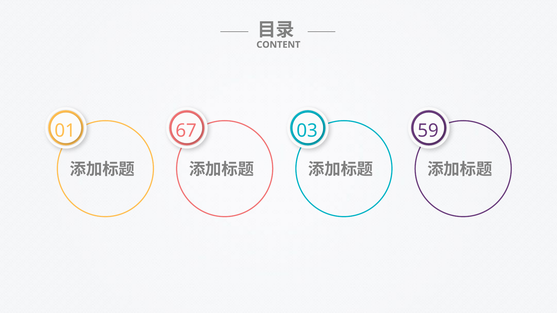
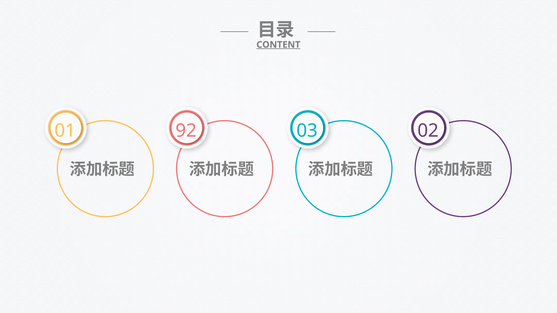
CONTENT underline: none -> present
67: 67 -> 92
59: 59 -> 02
